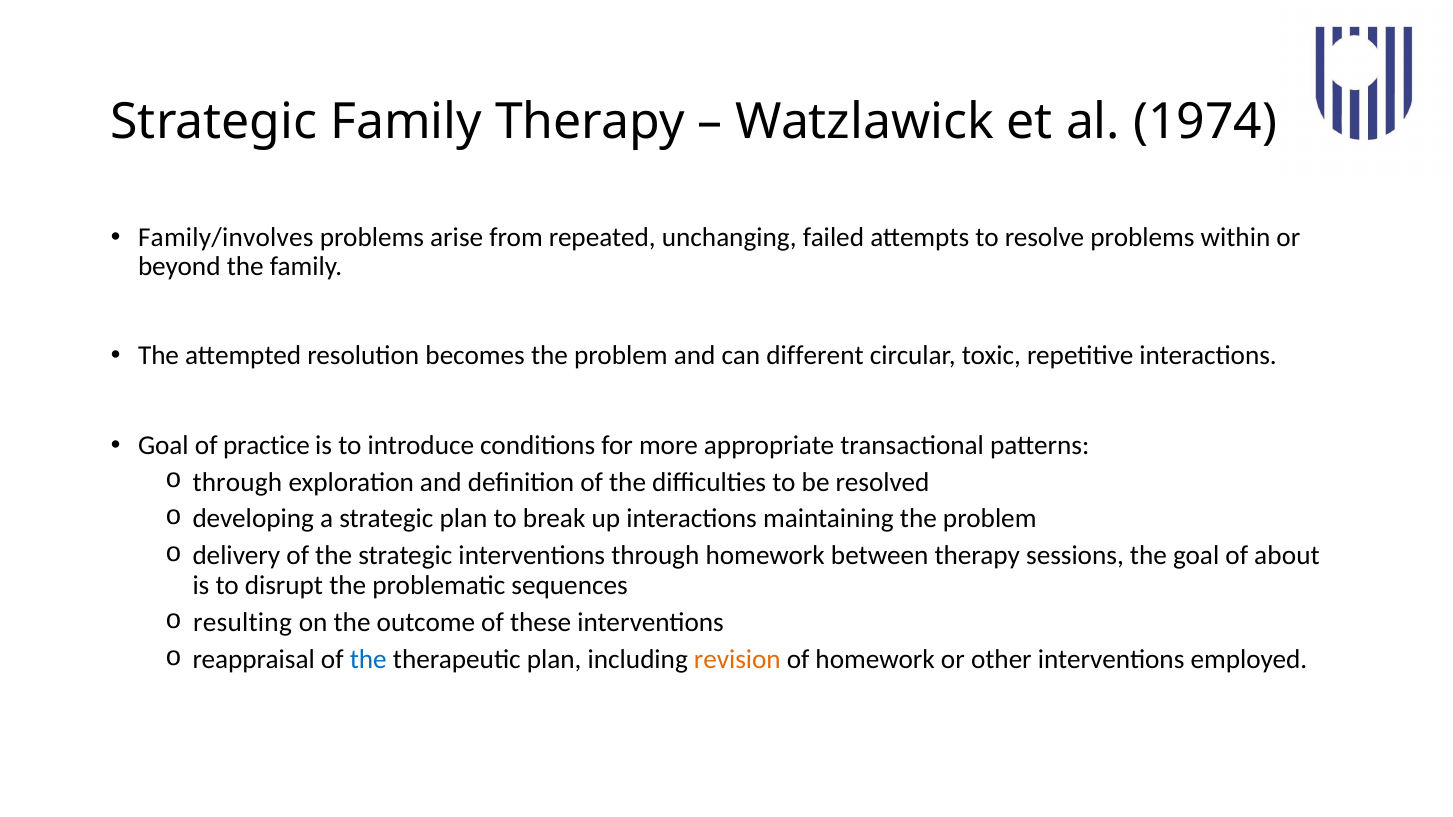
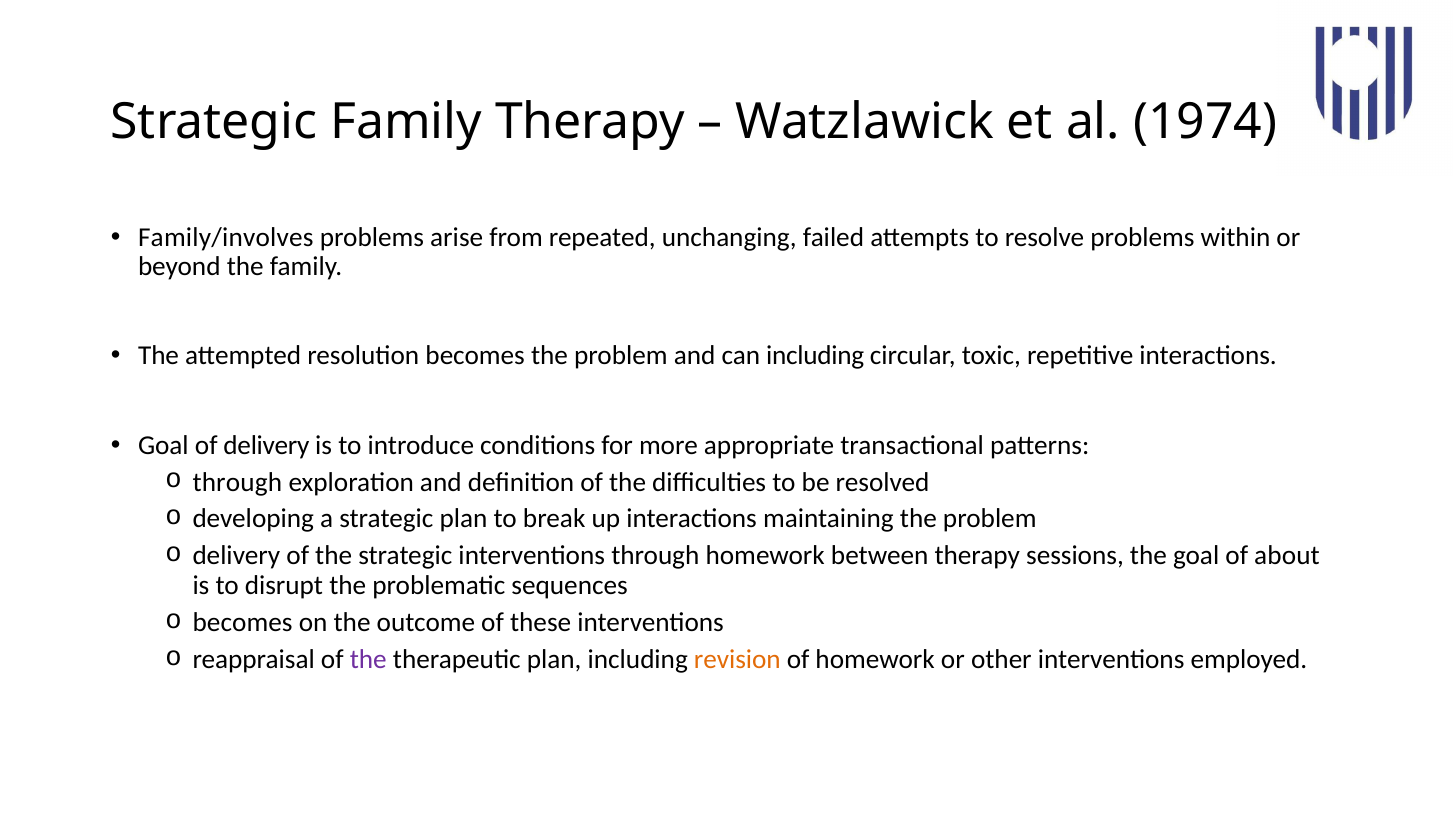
can different: different -> including
of practice: practice -> delivery
resulting at (242, 623): resulting -> becomes
the at (368, 660) colour: blue -> purple
